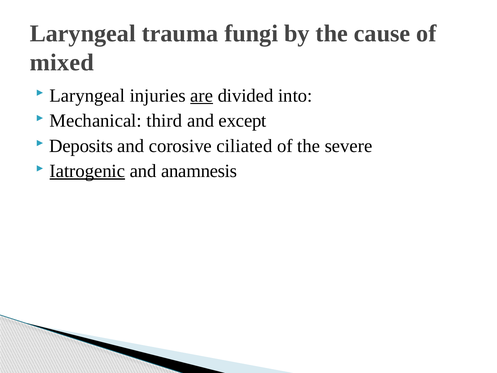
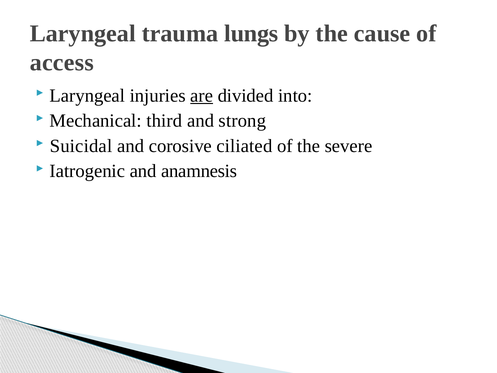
fungi: fungi -> lungs
mixed: mixed -> access
except: except -> strong
Deposits: Deposits -> Suicidal
Iatrogenic underline: present -> none
